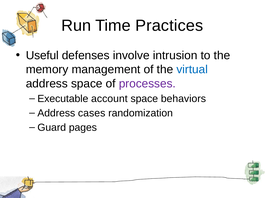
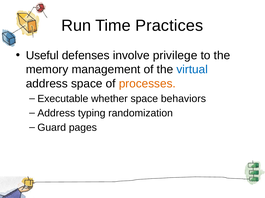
intrusion: intrusion -> privilege
processes colour: purple -> orange
account: account -> whether
cases: cases -> typing
